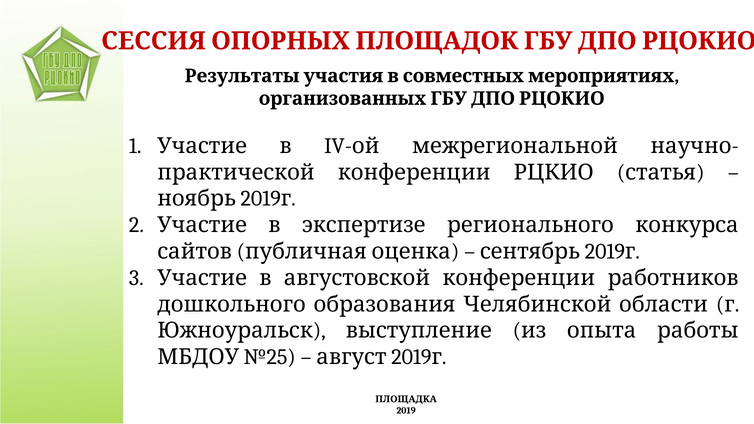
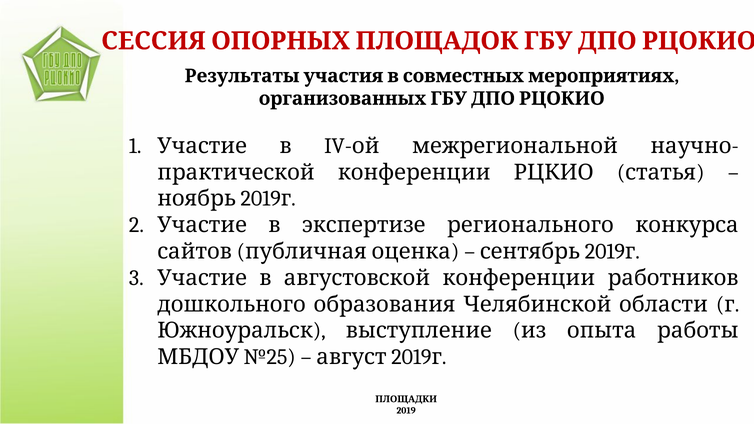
ПЛОЩАДКА: ПЛОЩАДКА -> ПЛОЩАДКИ
